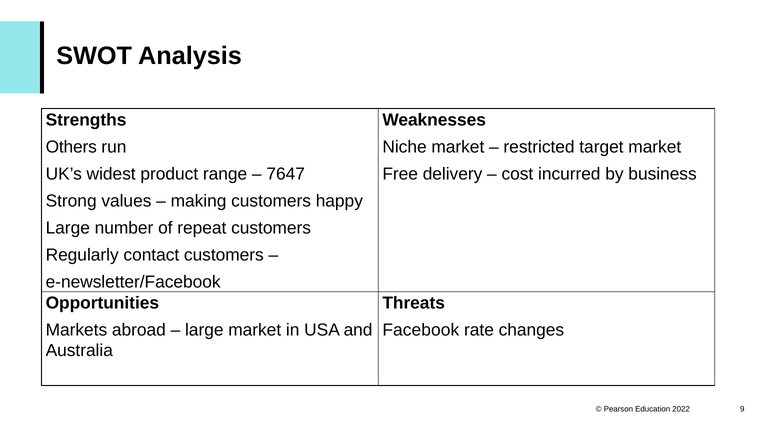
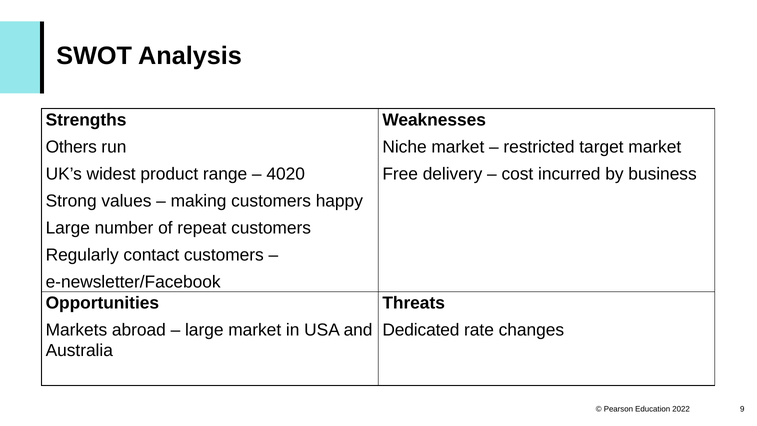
7647: 7647 -> 4020
Facebook: Facebook -> Dedicated
